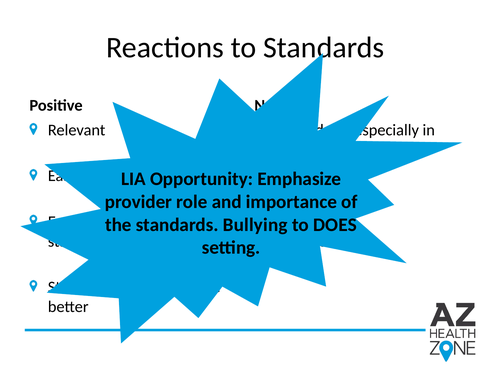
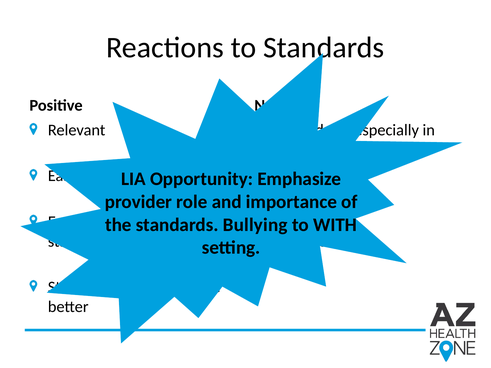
DOES: DOES -> WITH
